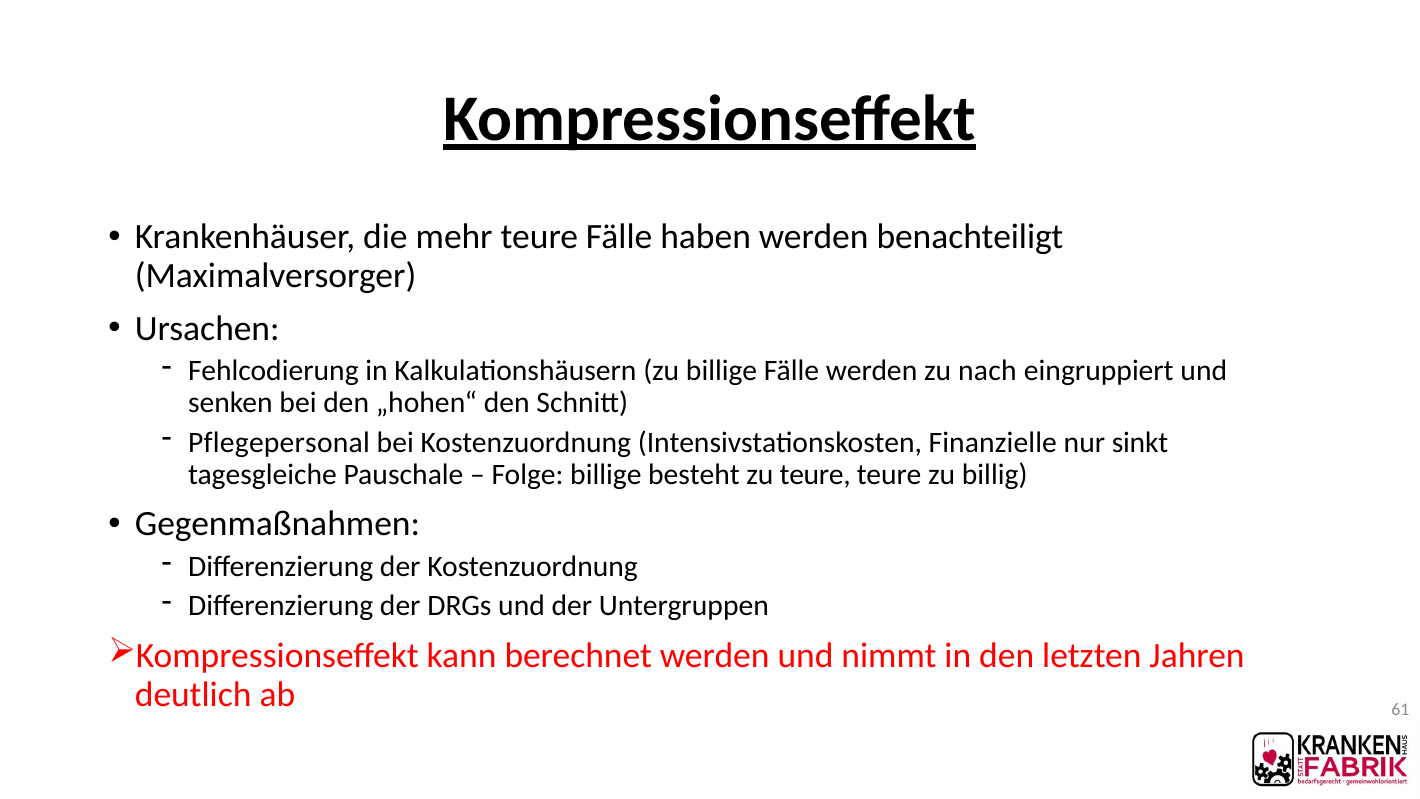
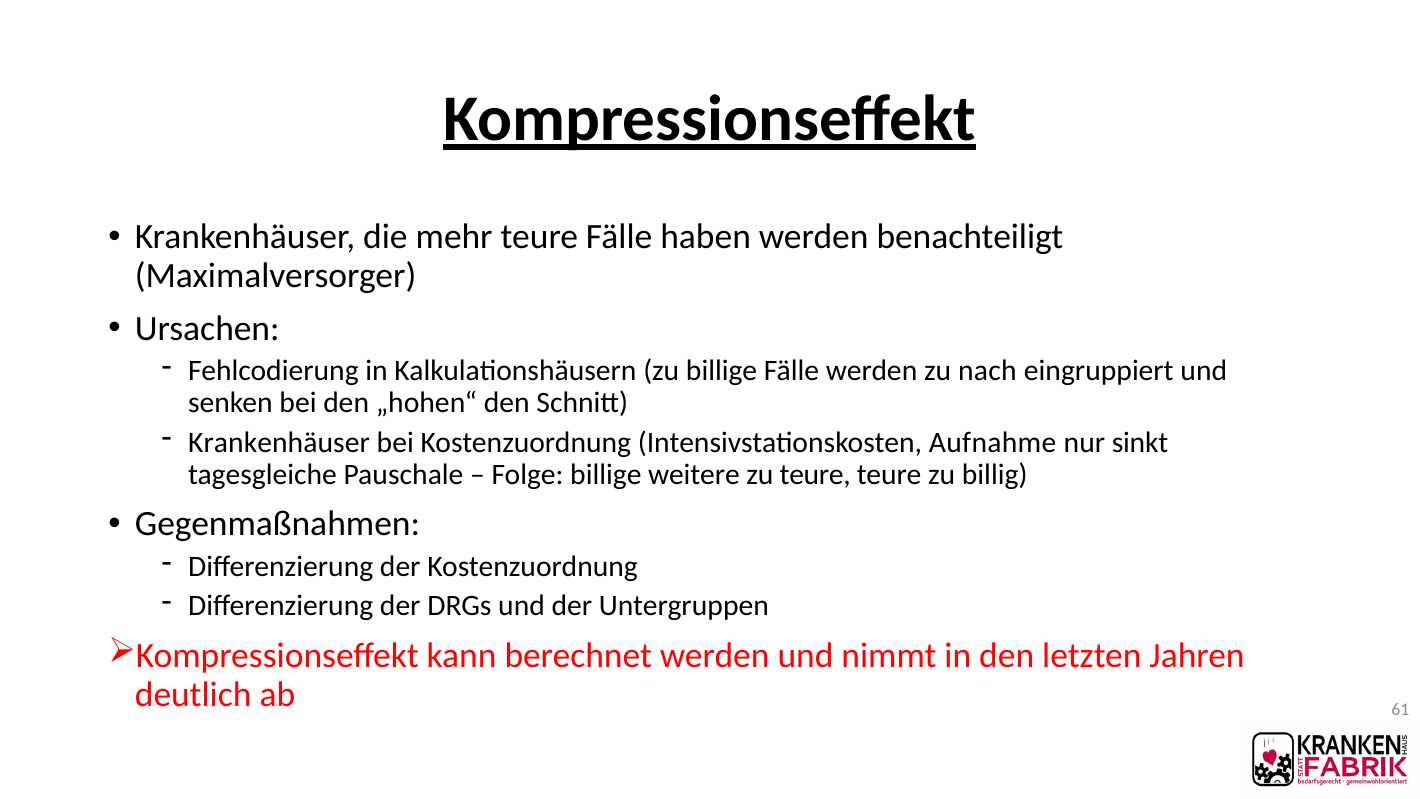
Pflegepersonal at (279, 442): Pflegepersonal -> Krankenhäuser
Finanzielle: Finanzielle -> Aufnahme
besteht: besteht -> weitere
